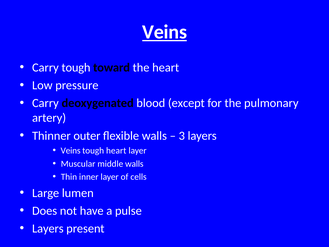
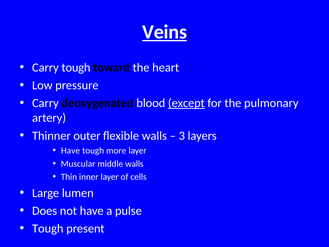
except underline: none -> present
Veins at (71, 150): Veins -> Have
tough heart: heart -> more
Layers at (48, 228): Layers -> Tough
